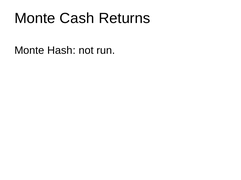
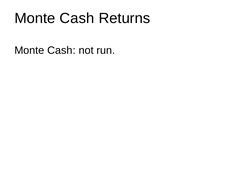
Hash at (61, 51): Hash -> Cash
